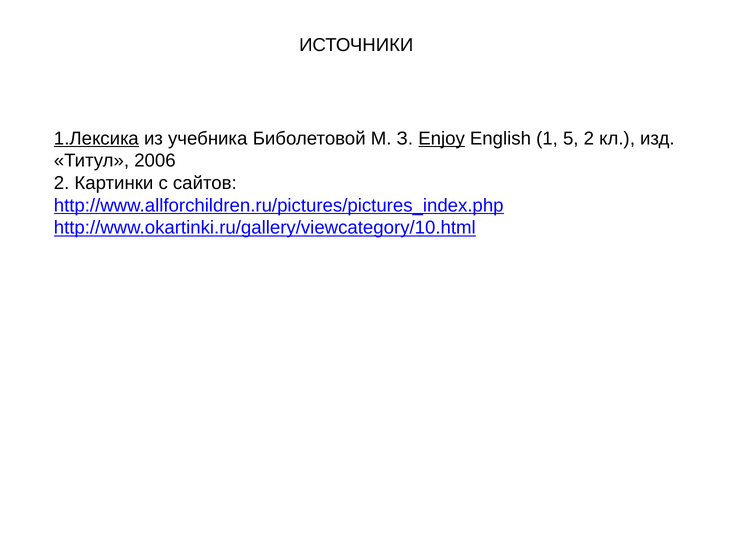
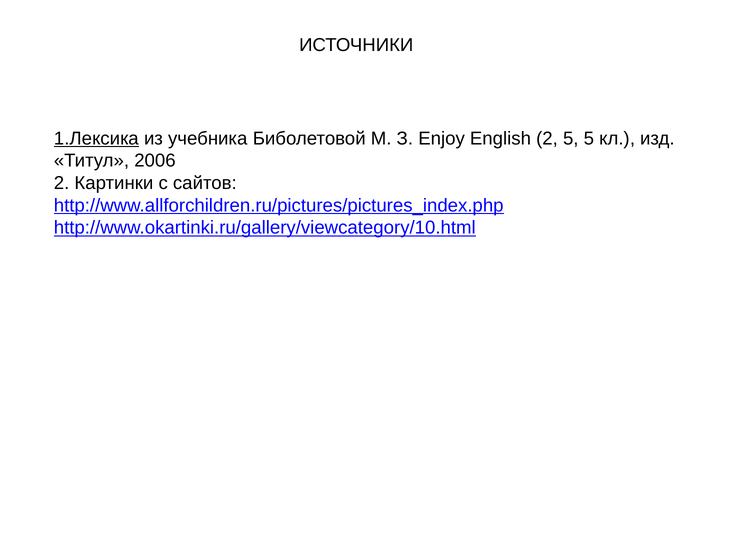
Enjoy underline: present -> none
English 1: 1 -> 2
5 2: 2 -> 5
